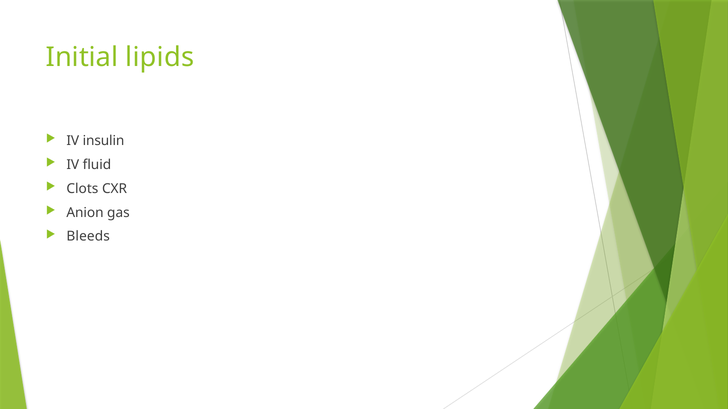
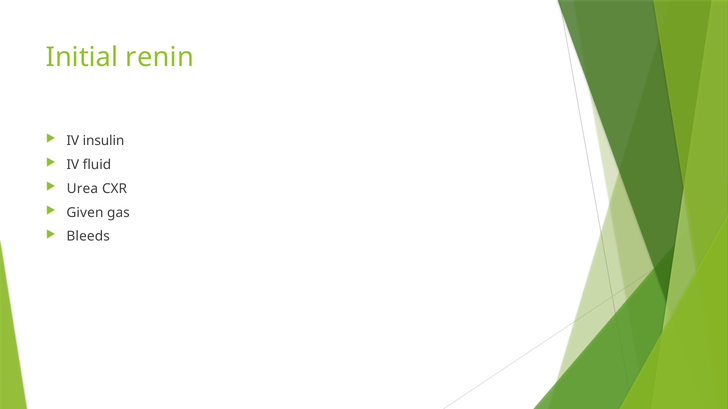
lipids: lipids -> renin
Clots: Clots -> Urea
Anion: Anion -> Given
